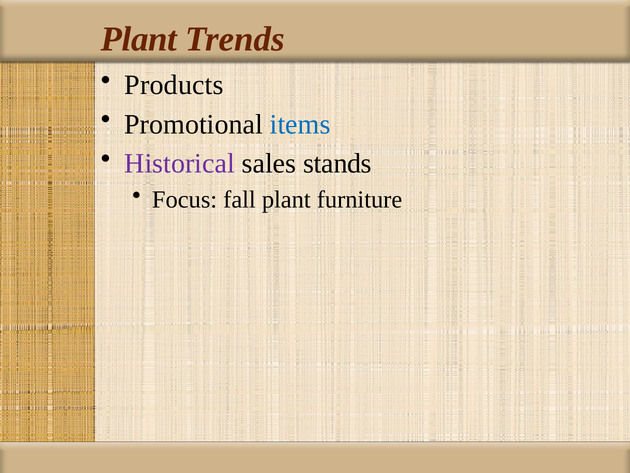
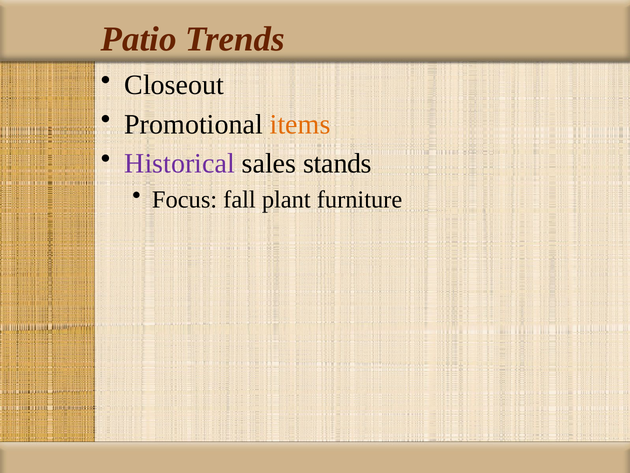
Plant at (139, 39): Plant -> Patio
Products: Products -> Closeout
items colour: blue -> orange
